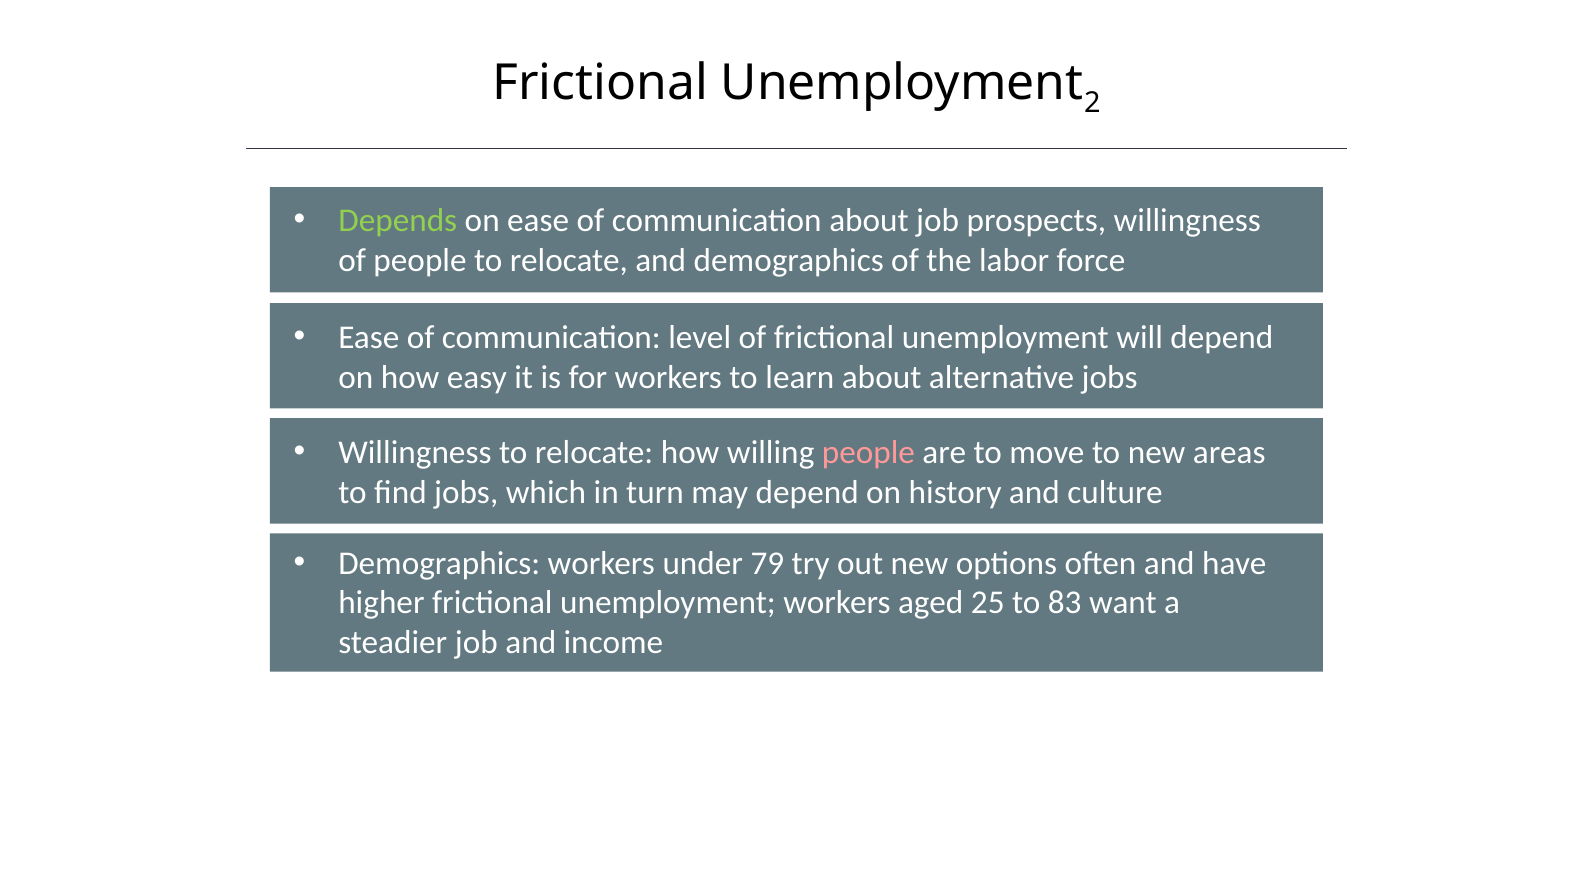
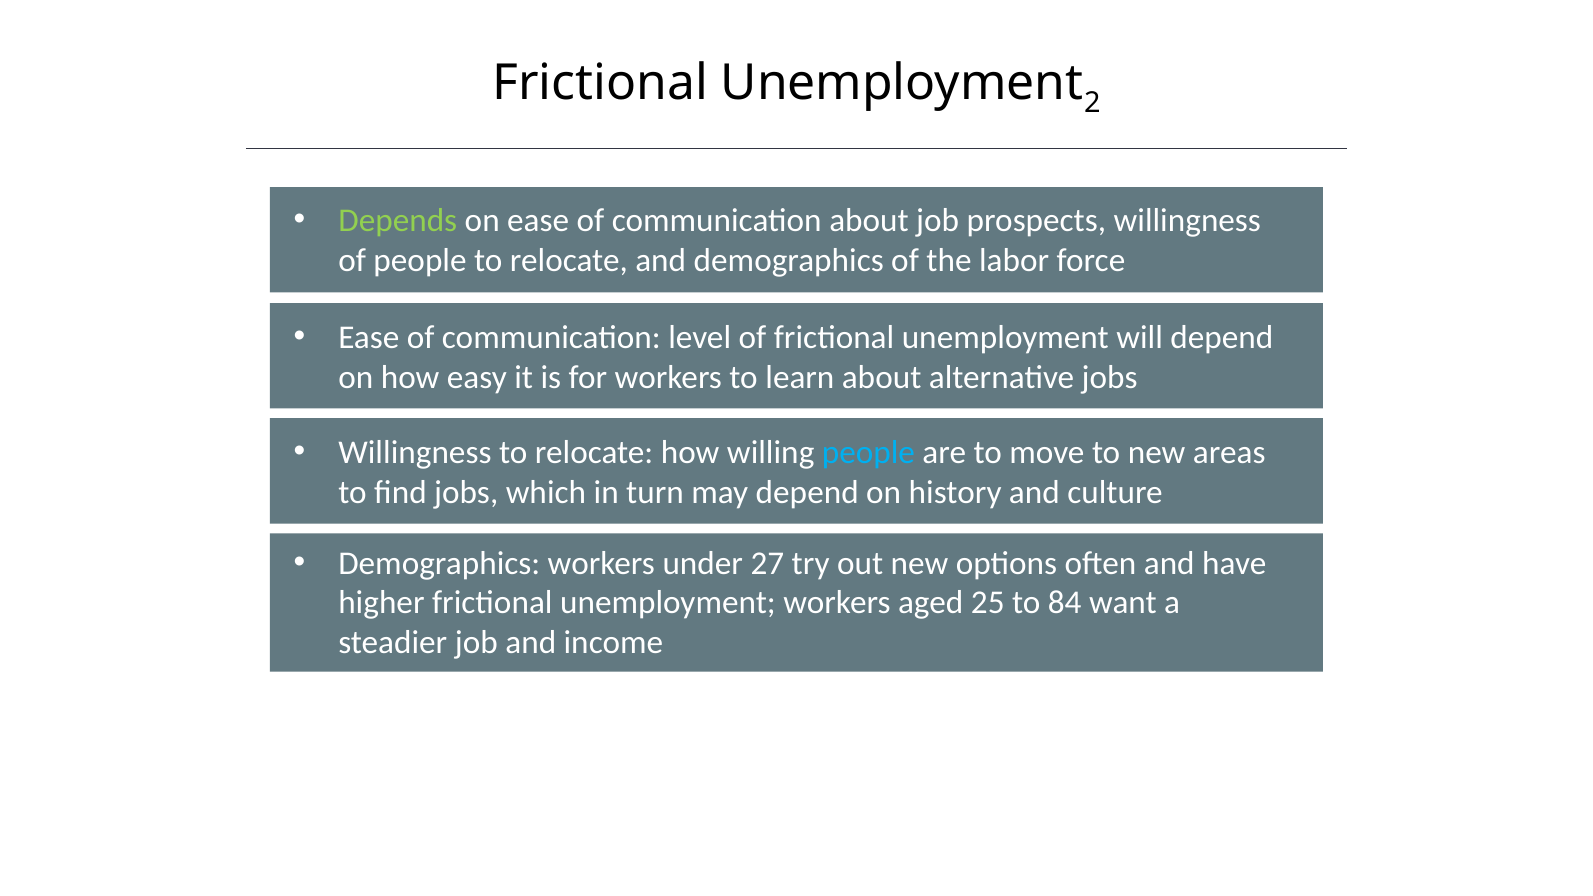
people at (868, 453) colour: pink -> light blue
79: 79 -> 27
83: 83 -> 84
